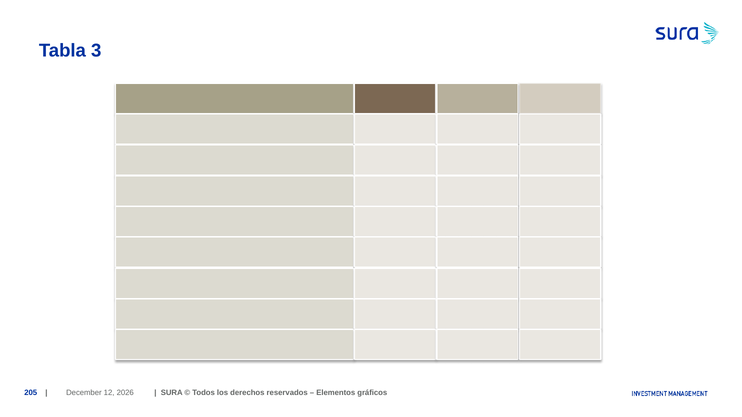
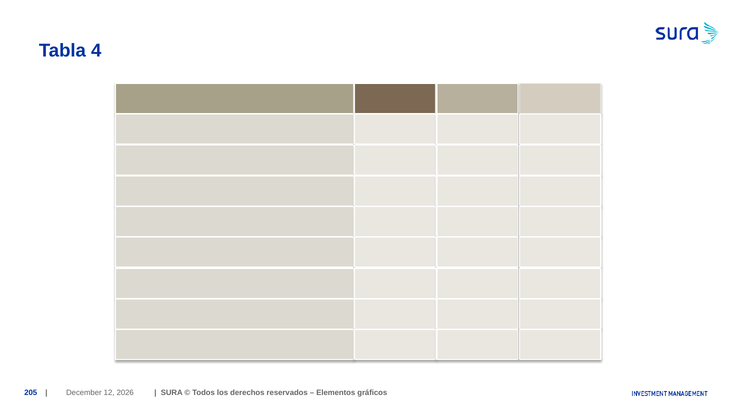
3: 3 -> 4
